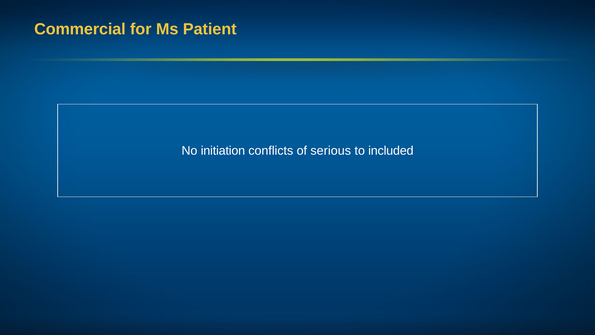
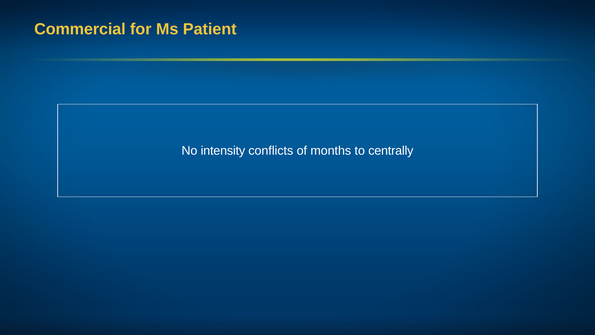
initiation: initiation -> intensity
serious: serious -> months
included: included -> centrally
